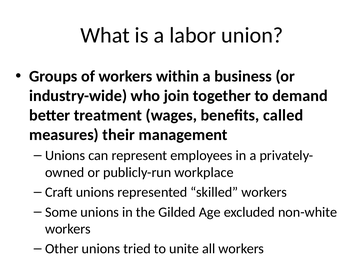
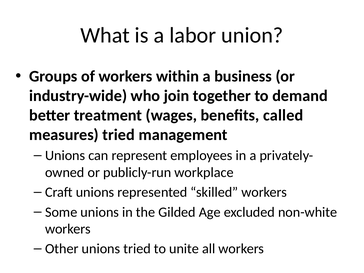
measures their: their -> tried
